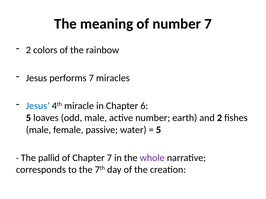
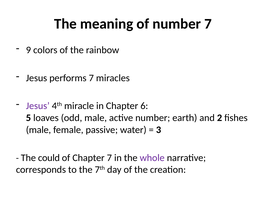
2 at (28, 50): 2 -> 9
Jesus at (38, 106) colour: blue -> purple
5 at (159, 130): 5 -> 3
pallid: pallid -> could
